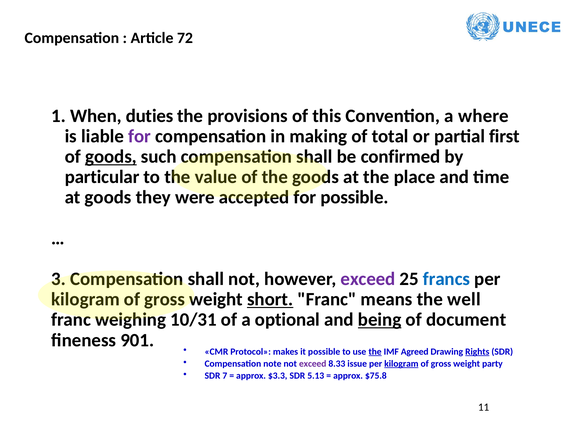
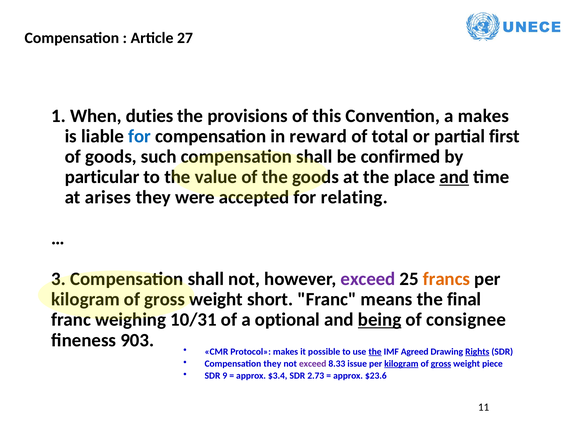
72: 72 -> 27
a where: where -> makes
for at (140, 136) colour: purple -> blue
making: making -> reward
goods at (111, 157) underline: present -> none
and at (454, 177) underline: none -> present
at goods: goods -> arises
possible at (355, 198): possible -> relating
francs colour: blue -> orange
short underline: present -> none
well: well -> final
document: document -> consignee
901: 901 -> 903
Compensation note: note -> they
gross at (441, 364) underline: none -> present
party: party -> piece
7: 7 -> 9
$3.3: $3.3 -> $3.4
5.13: 5.13 -> 2.73
$75.8: $75.8 -> $23.6
